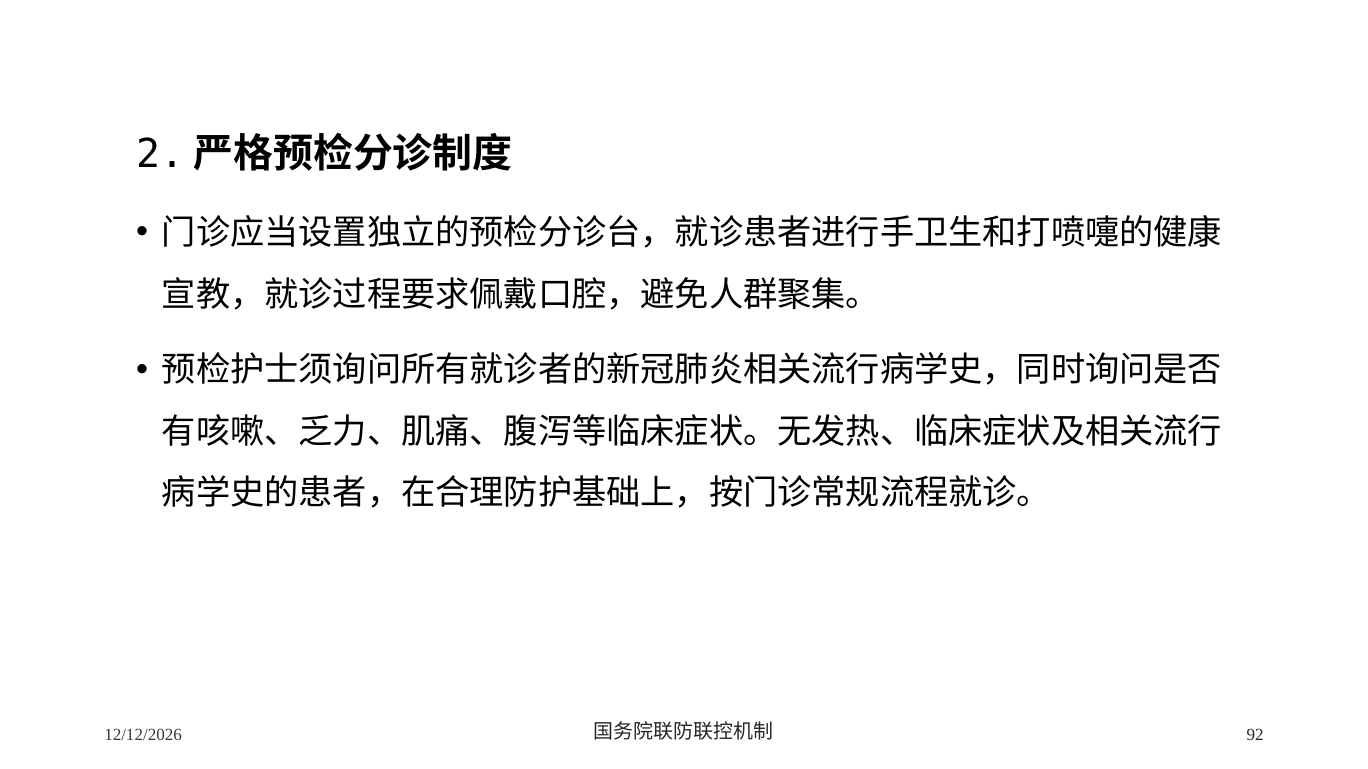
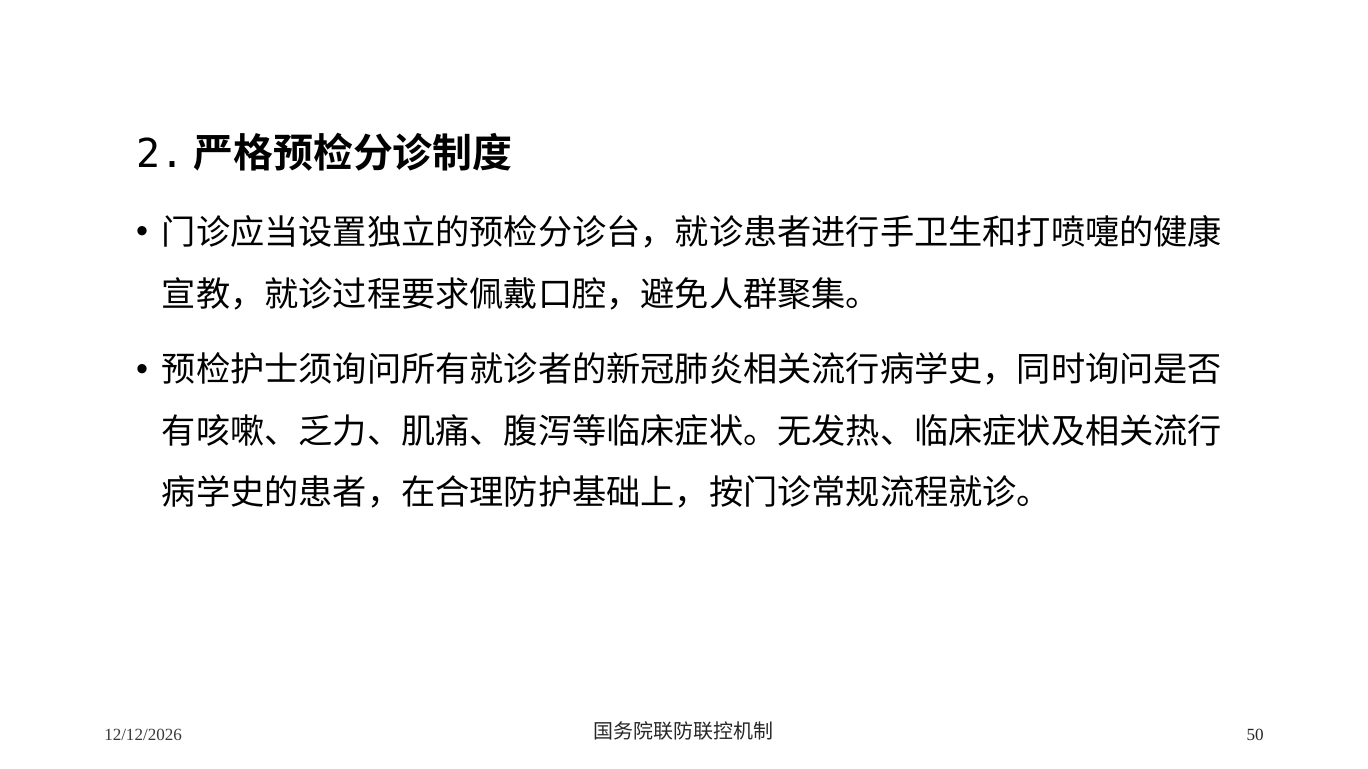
92: 92 -> 50
